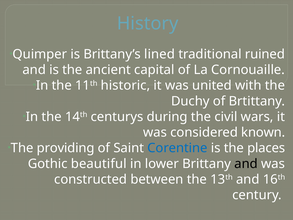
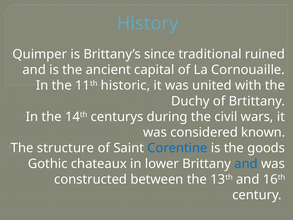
lined: lined -> since
providing: providing -> structure
places: places -> goods
beautiful: beautiful -> chateaux
and at (246, 164) colour: black -> blue
